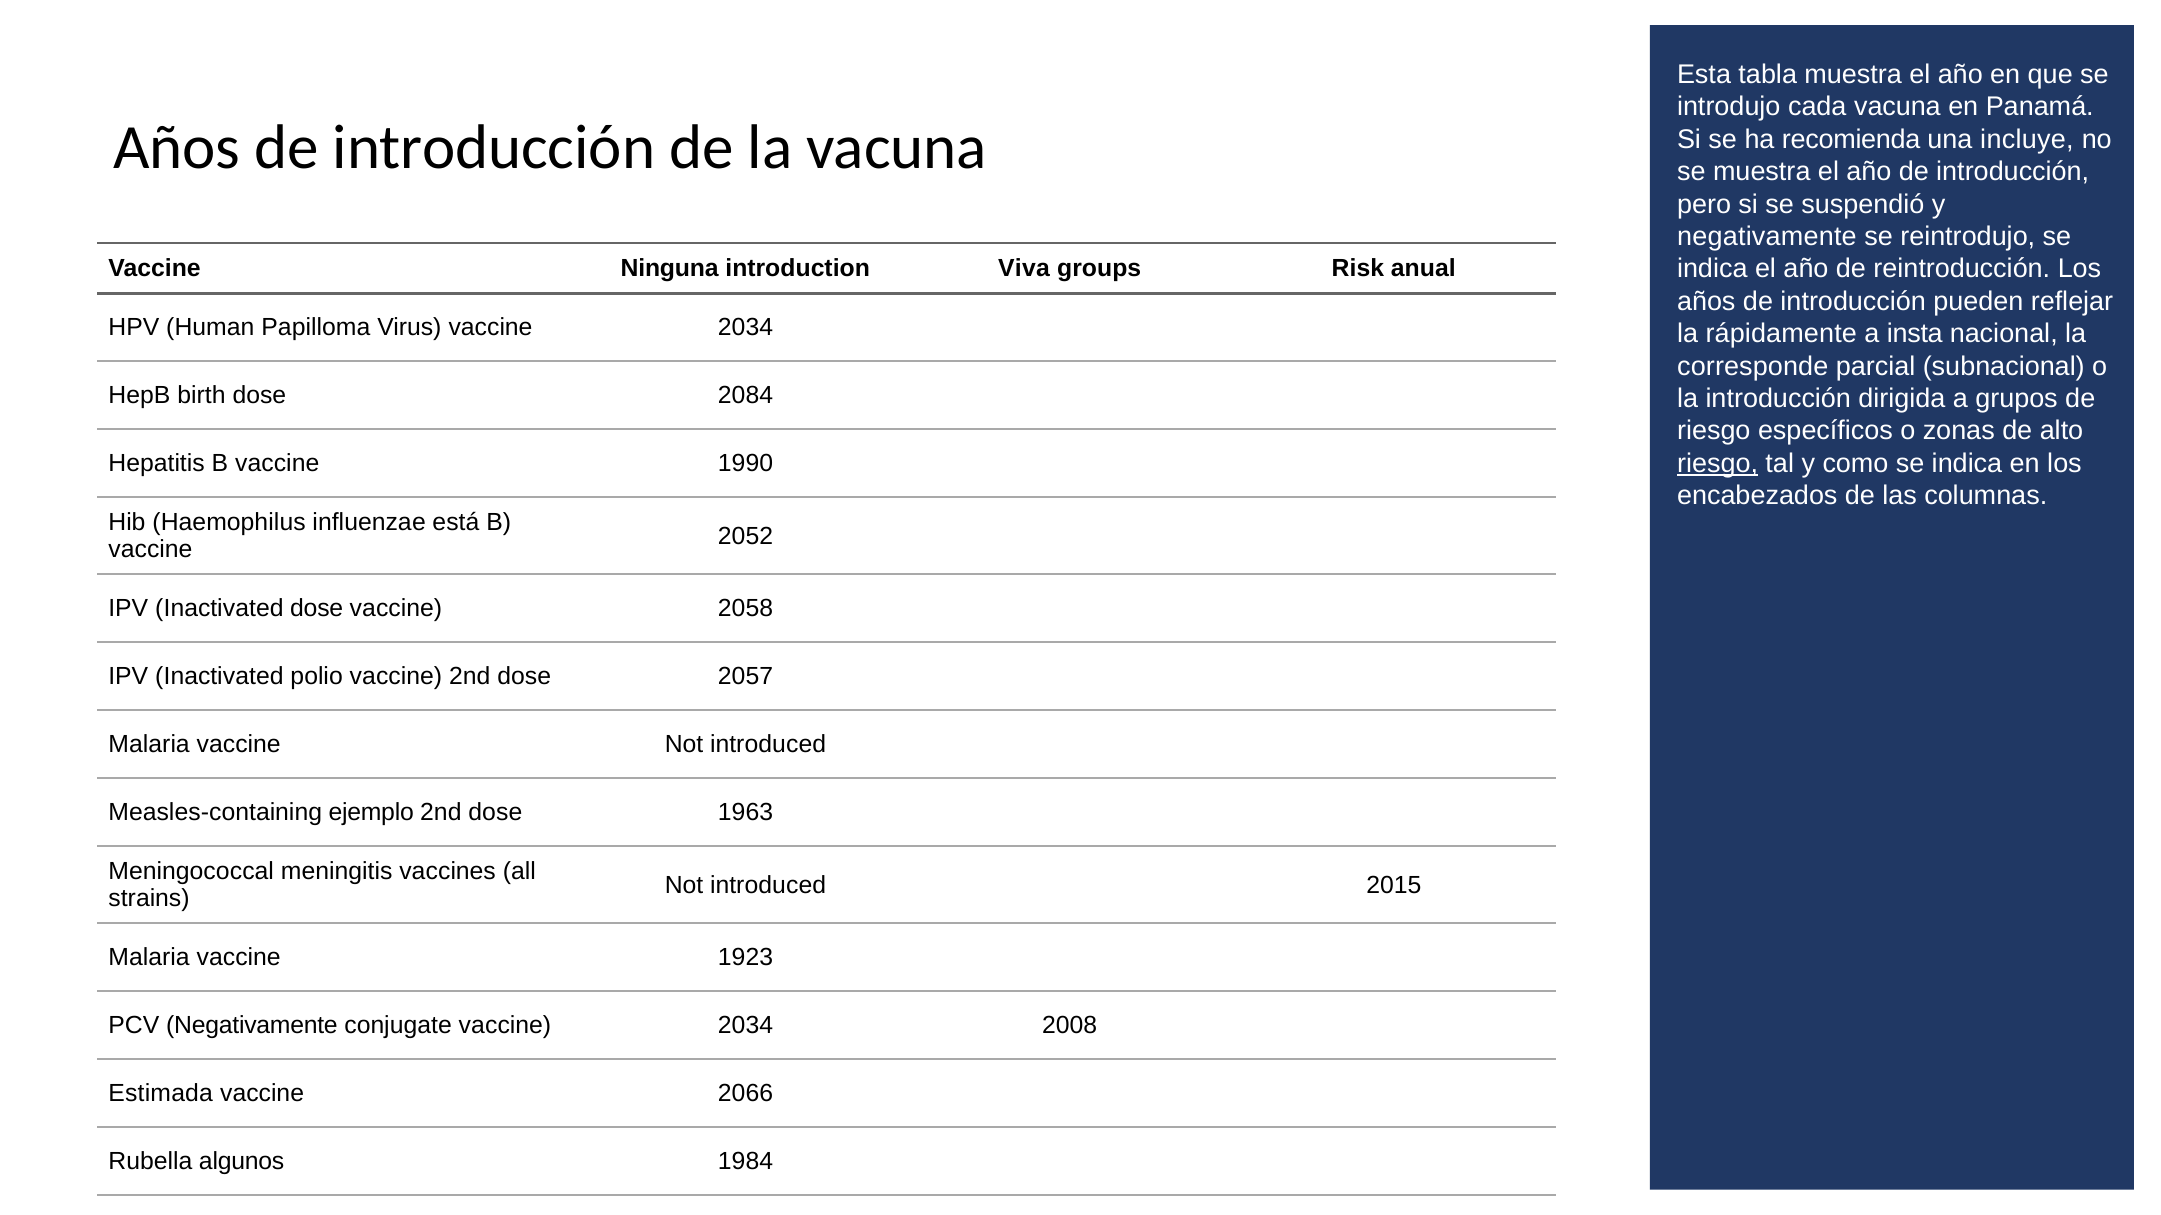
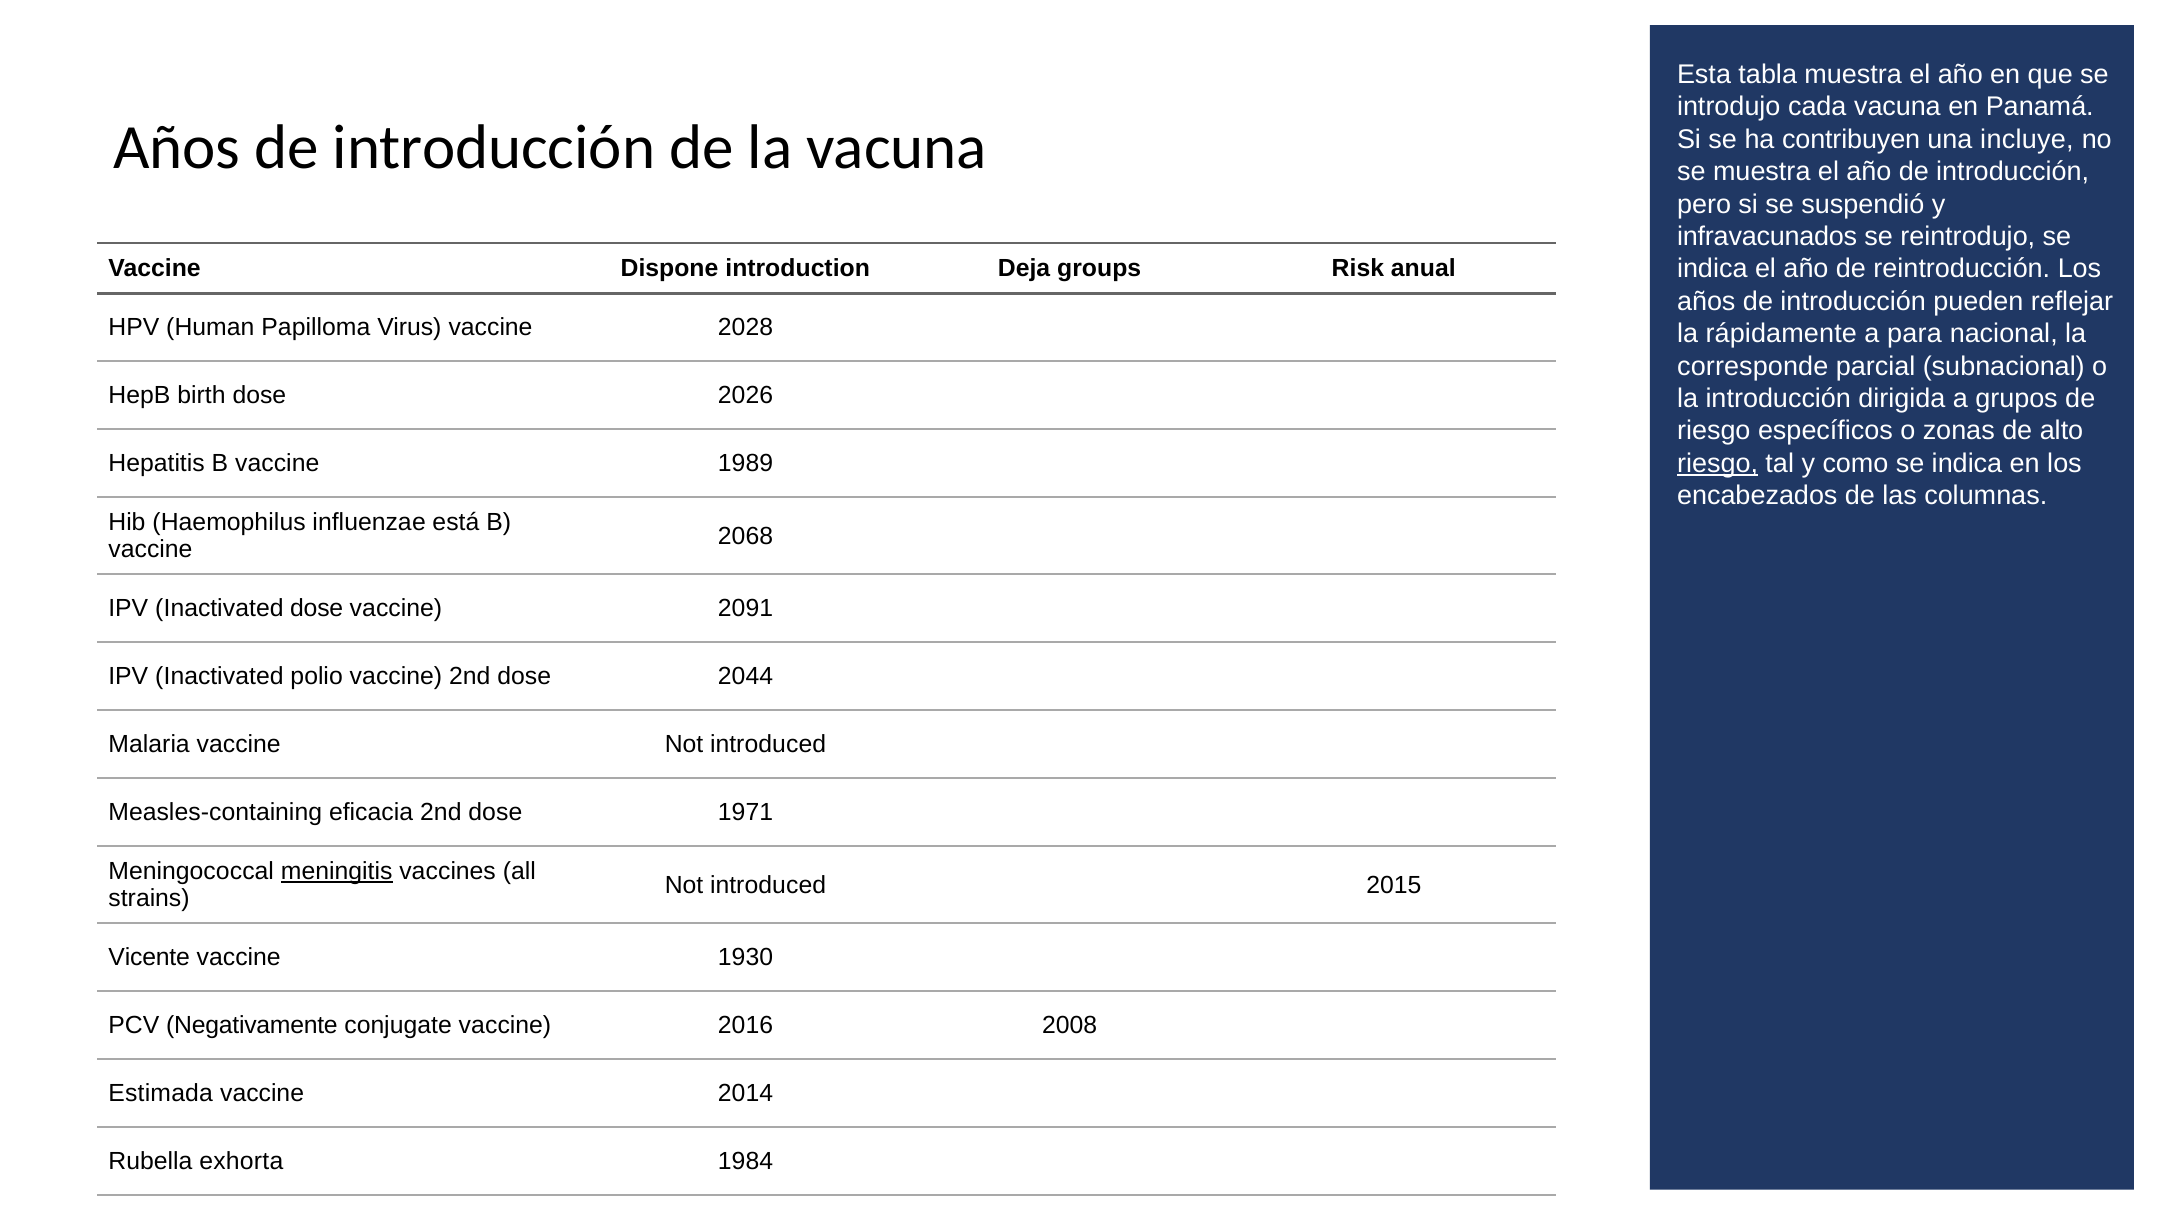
recomienda: recomienda -> contribuyen
negativamente at (1767, 237): negativamente -> infravacunados
Ninguna: Ninguna -> Dispone
Viva: Viva -> Deja
Virus vaccine 2034: 2034 -> 2028
insta: insta -> para
2084: 2084 -> 2026
1990: 1990 -> 1989
2052: 2052 -> 2068
2058: 2058 -> 2091
2057: 2057 -> 2044
ejemplo: ejemplo -> eficacia
1963: 1963 -> 1971
meningitis underline: none -> present
Malaria at (149, 958): Malaria -> Vicente
1923: 1923 -> 1930
conjugate vaccine 2034: 2034 -> 2016
2066: 2066 -> 2014
algunos: algunos -> exhorta
